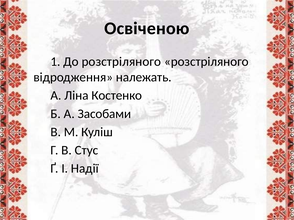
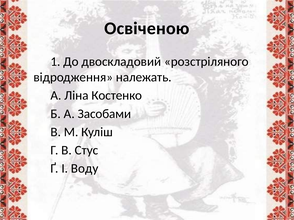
До розстріляного: розстріляного -> двоскладовий
Надії: Надії -> Воду
